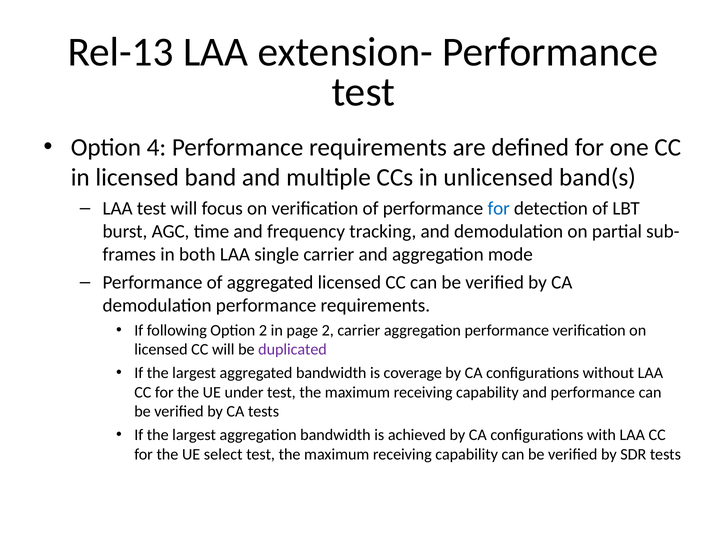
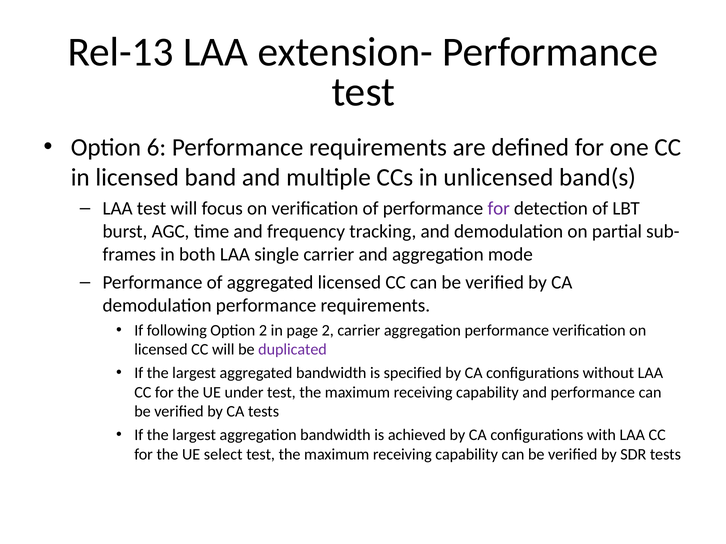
4: 4 -> 6
for at (499, 209) colour: blue -> purple
coverage: coverage -> specified
